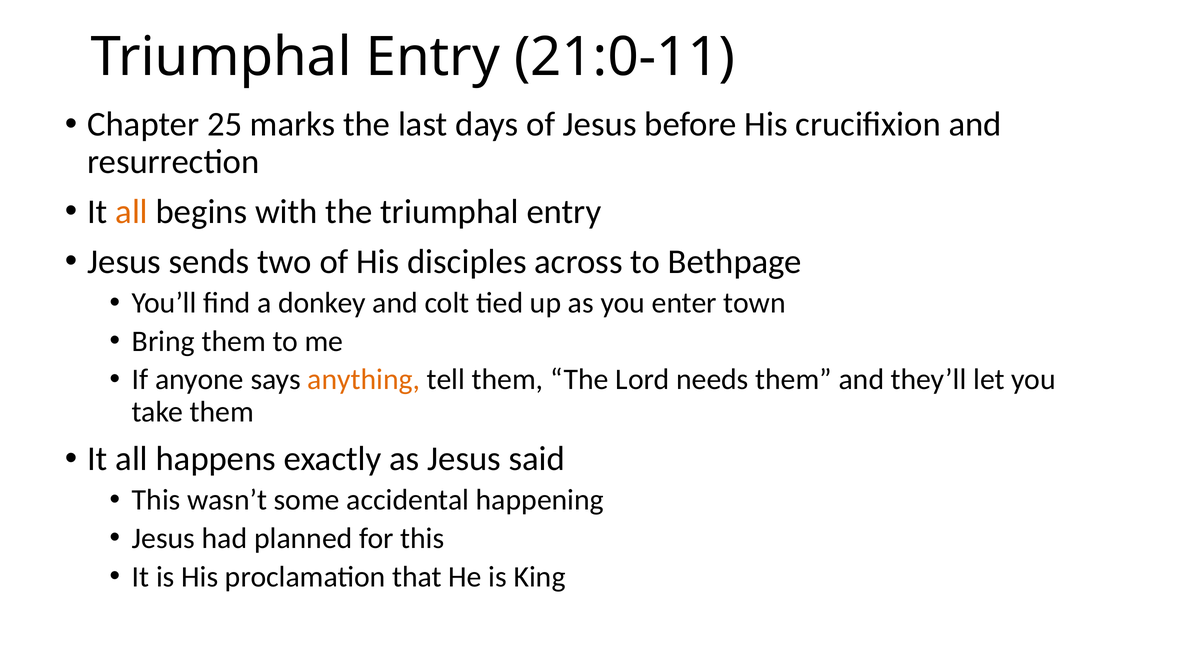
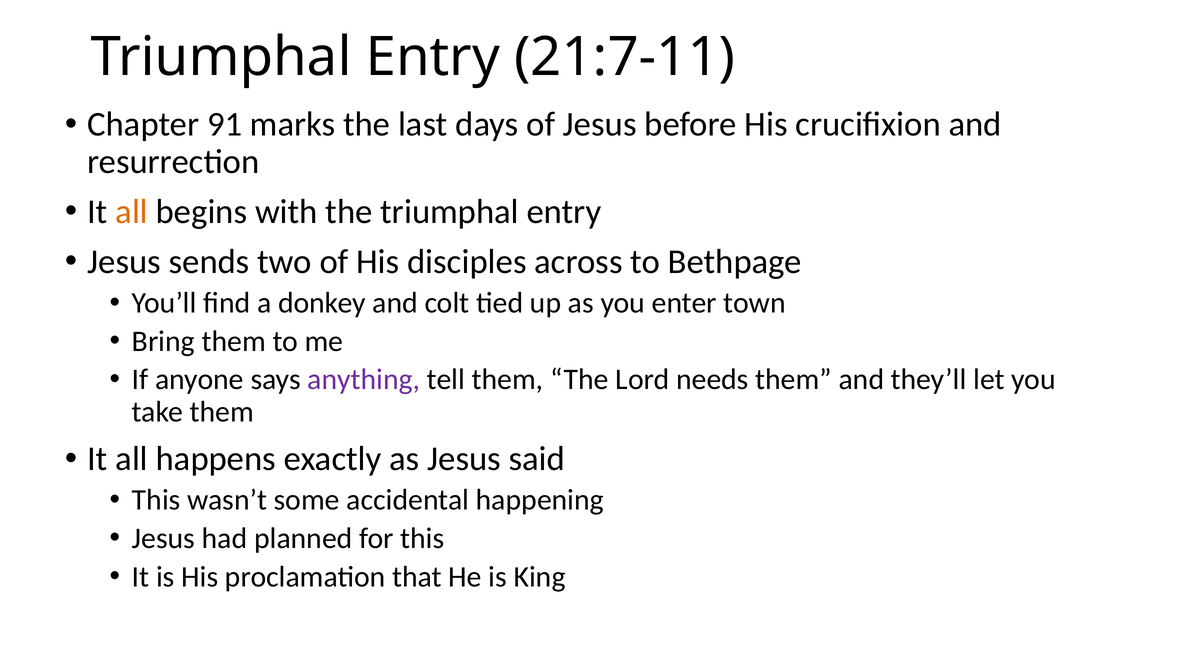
21:0-11: 21:0-11 -> 21:7-11
25: 25 -> 91
anything colour: orange -> purple
